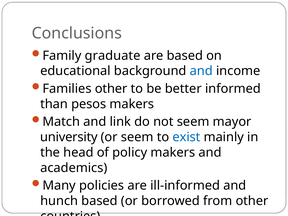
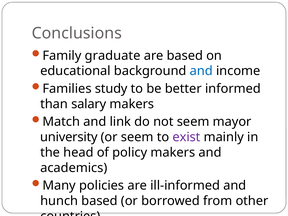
Families other: other -> study
pesos: pesos -> salary
exist colour: blue -> purple
